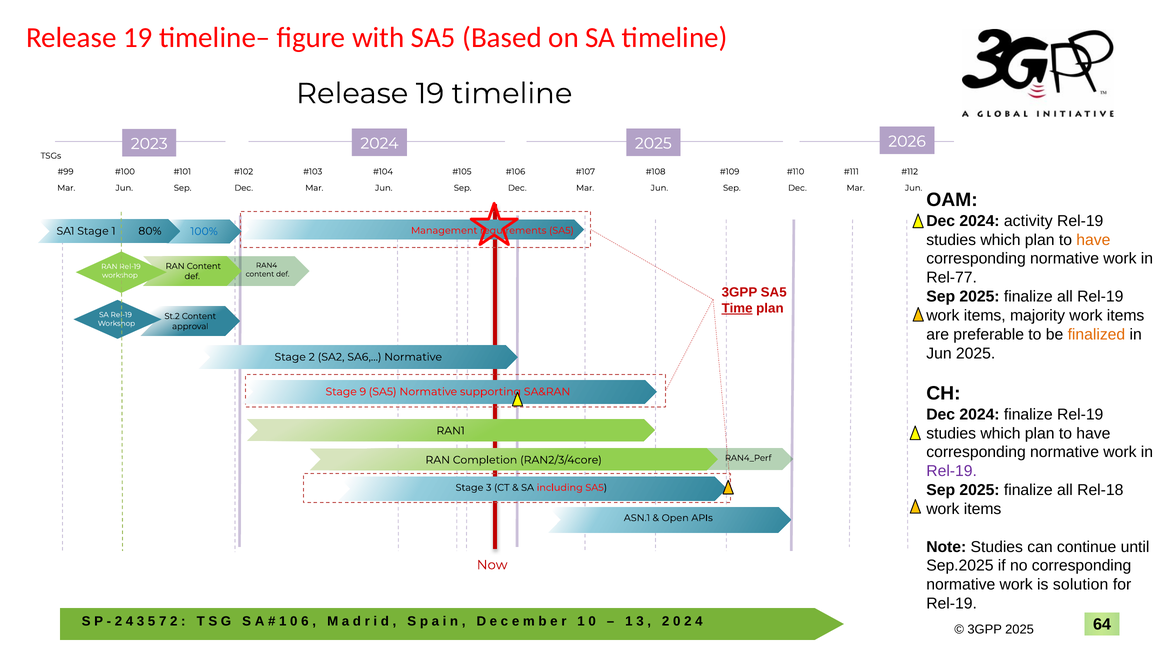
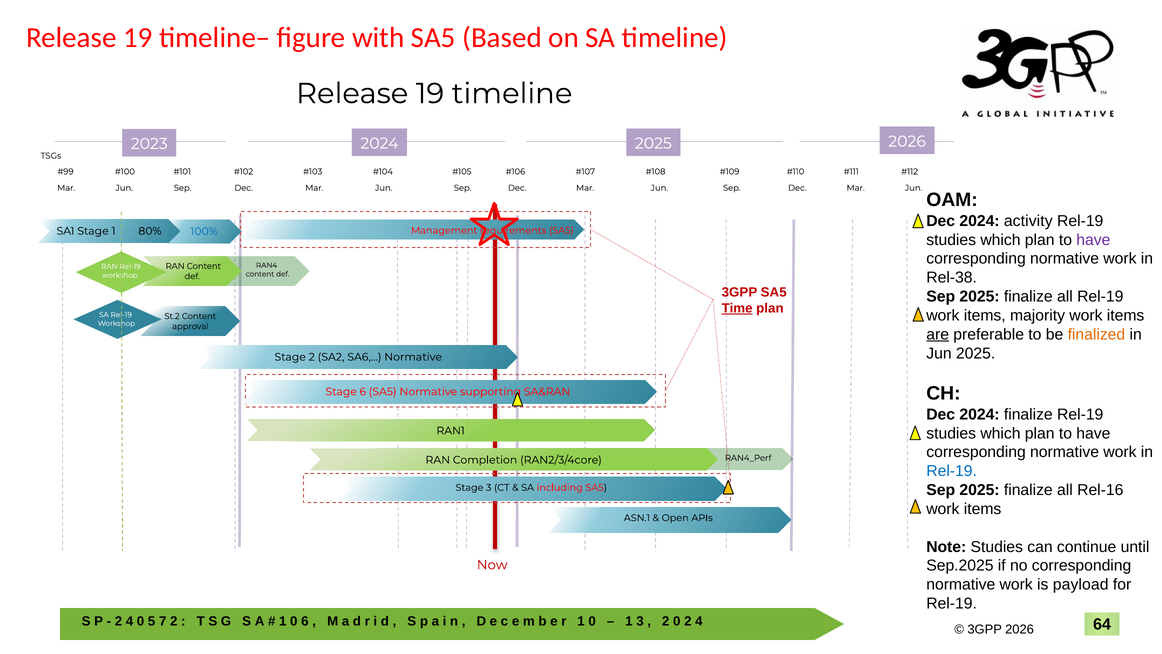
have at (1093, 240) colour: orange -> purple
Rel-77: Rel-77 -> Rel-38
are underline: none -> present
Stage 9: 9 -> 6
Rel-19 at (952, 471) colour: purple -> blue
Rel-18: Rel-18 -> Rel-16
solution: solution -> payload
3 at (141, 621): 3 -> 0
3GPP 2025: 2025 -> 2026
